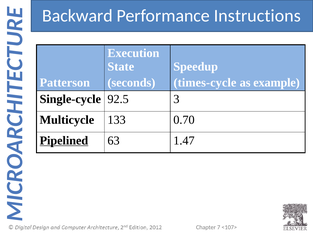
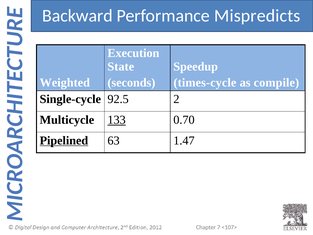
Instructions: Instructions -> Mispredicts
Patterson: Patterson -> Weighted
example: example -> compile
3: 3 -> 2
133 underline: none -> present
